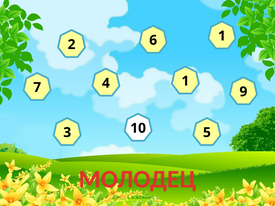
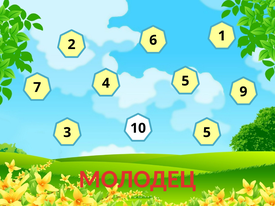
7 1: 1 -> 5
